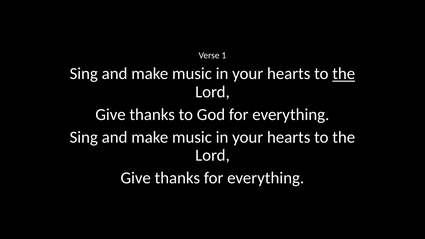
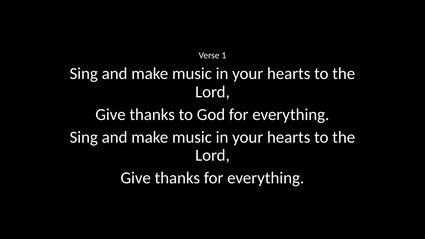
the at (344, 74) underline: present -> none
